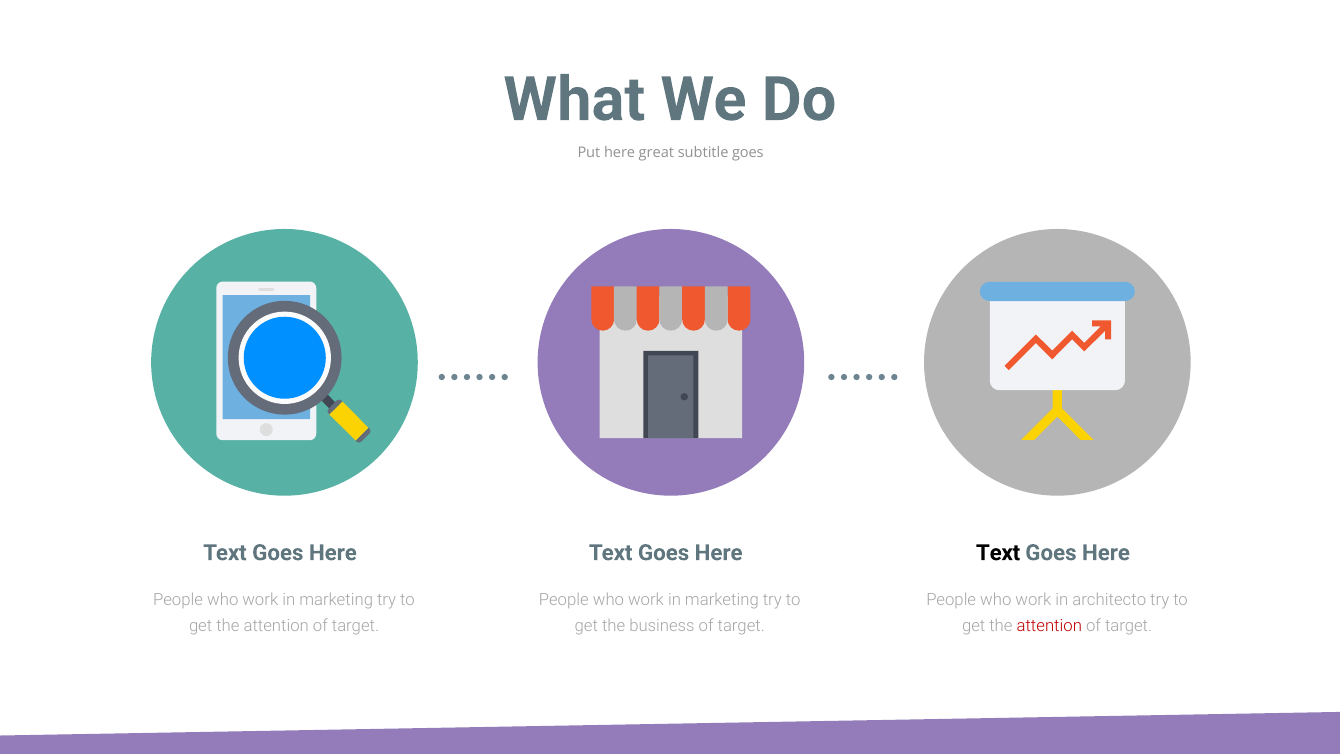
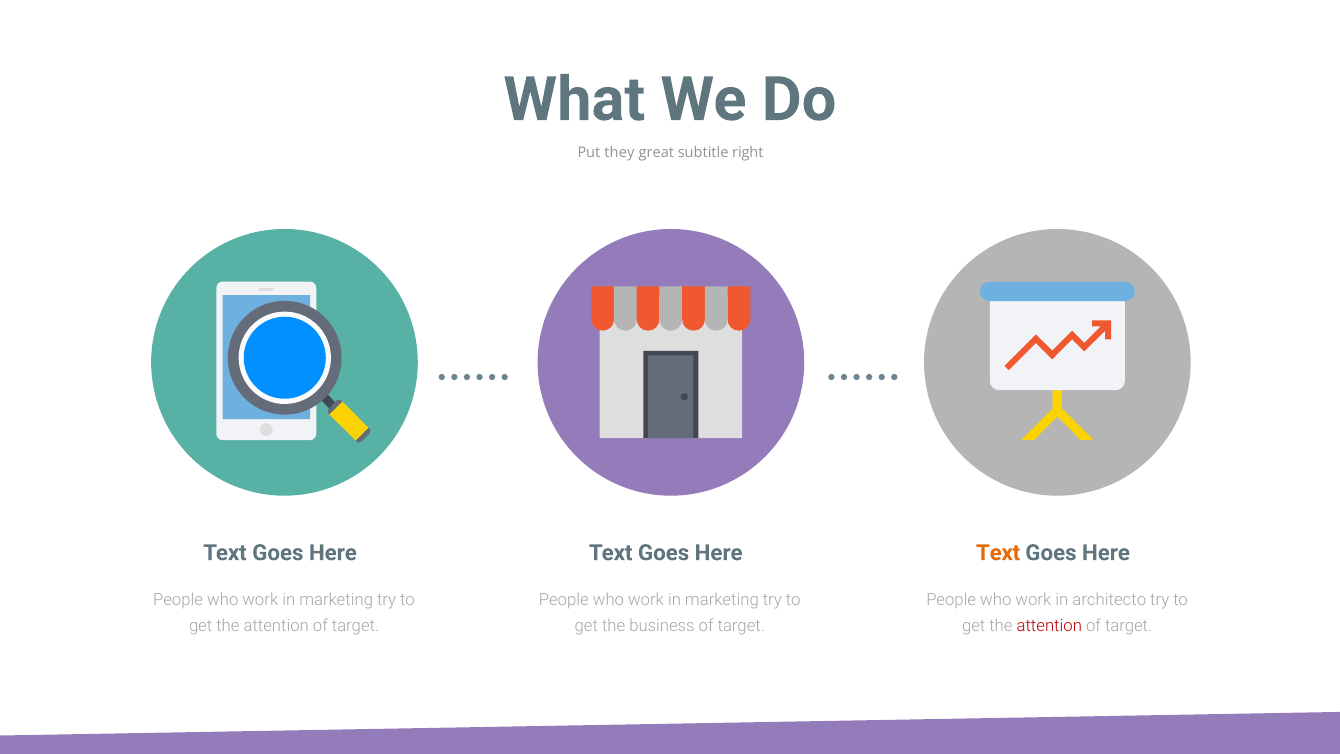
Put here: here -> they
subtitle goes: goes -> right
Text at (998, 553) colour: black -> orange
